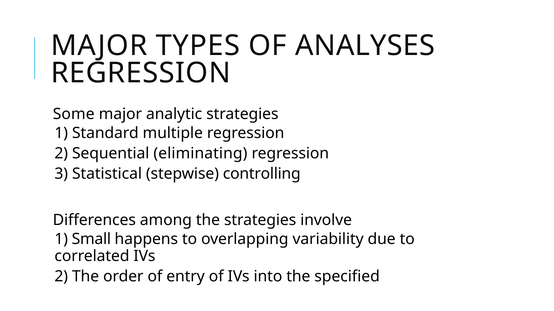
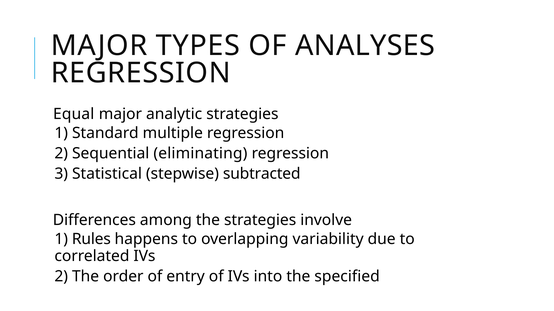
Some: Some -> Equal
controlling: controlling -> subtracted
Small: Small -> Rules
